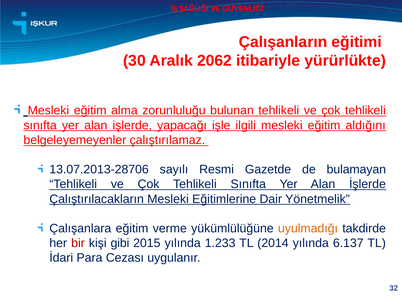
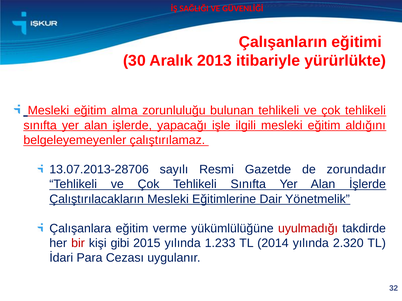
2062: 2062 -> 2013
bulamayan: bulamayan -> zorundadır
uyulmadığı colour: orange -> red
6.137: 6.137 -> 2.320
